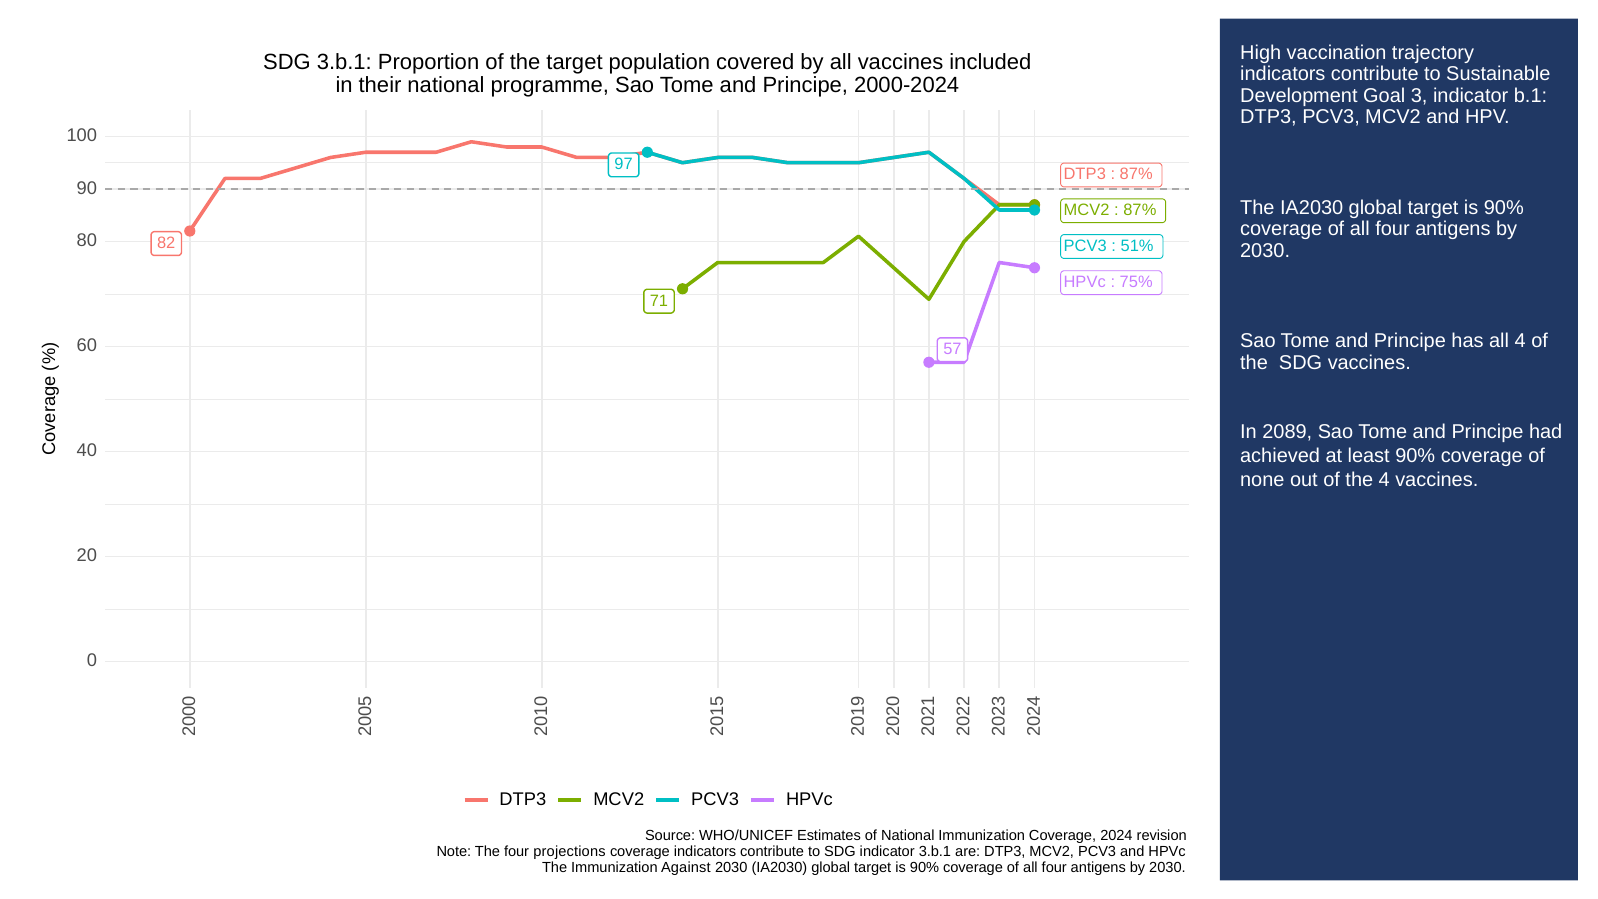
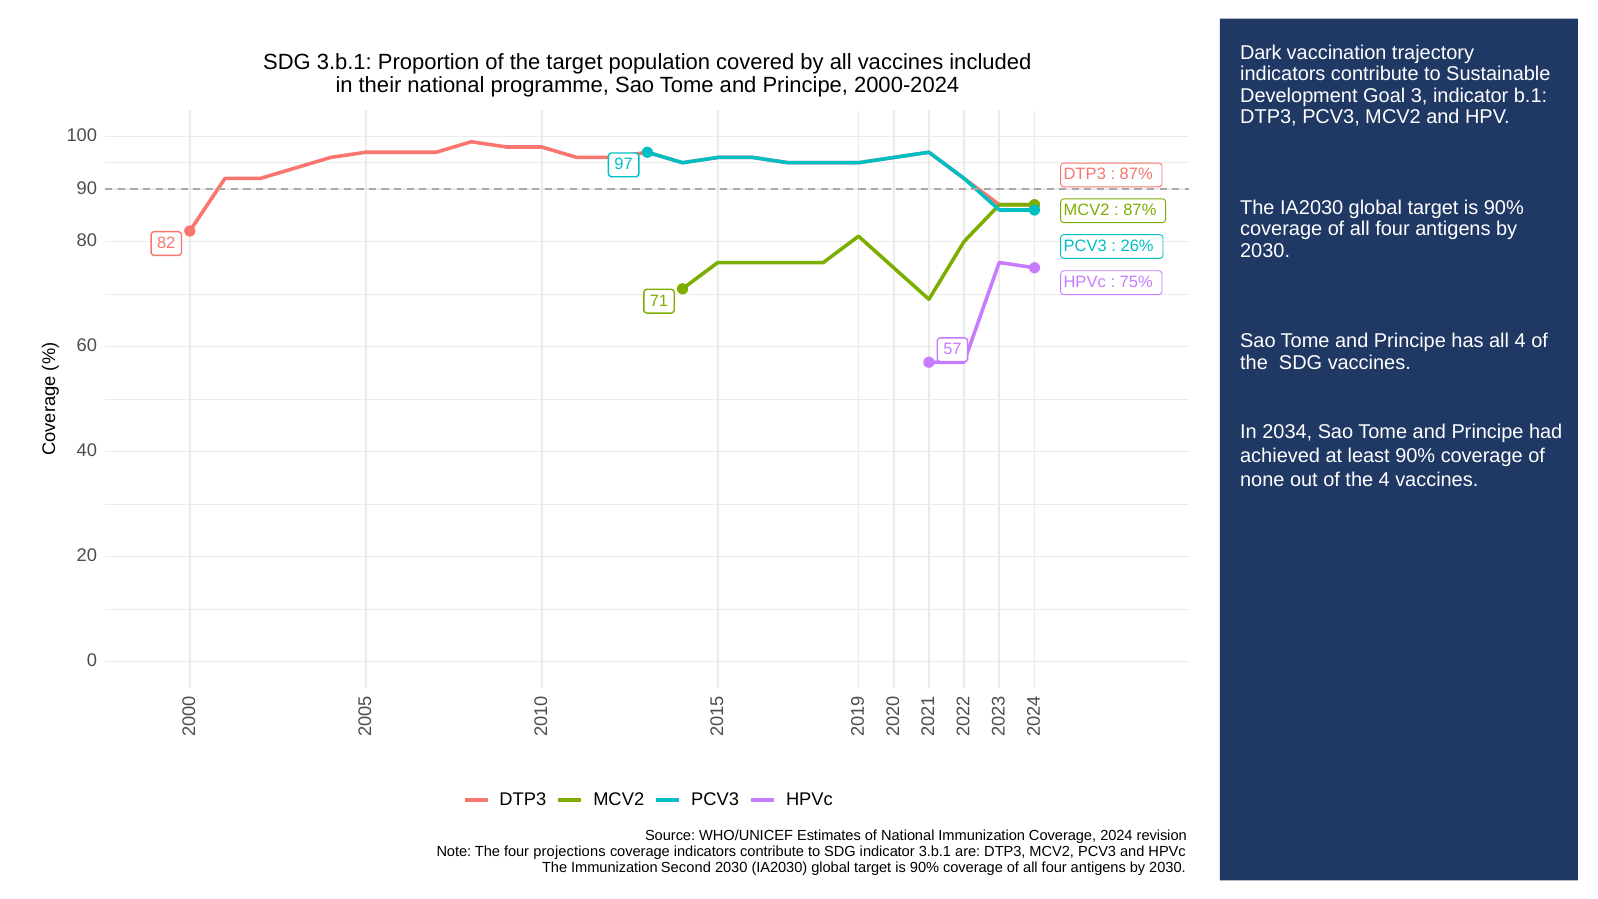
High: High -> Dark
51%: 51% -> 26%
2089: 2089 -> 2034
Against: Against -> Second
